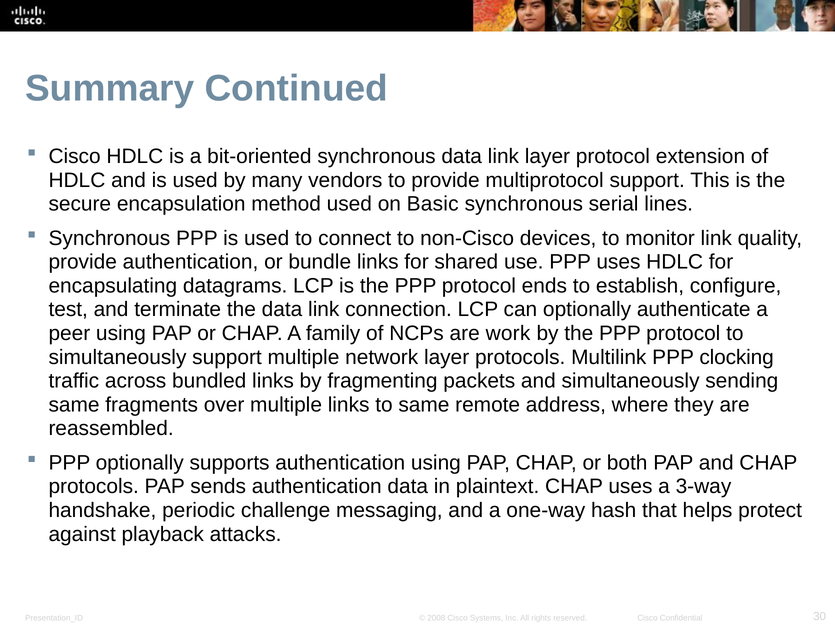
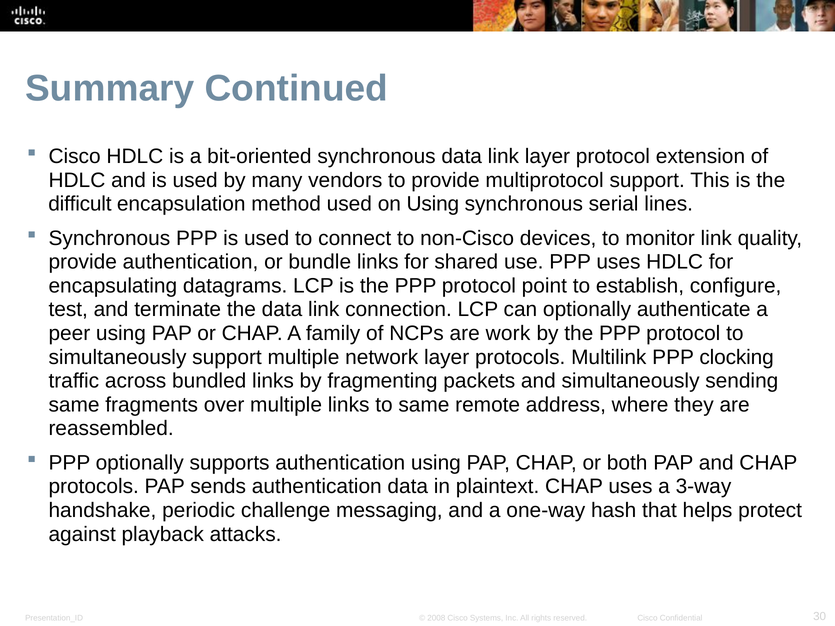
secure: secure -> difficult
on Basic: Basic -> Using
ends: ends -> point
